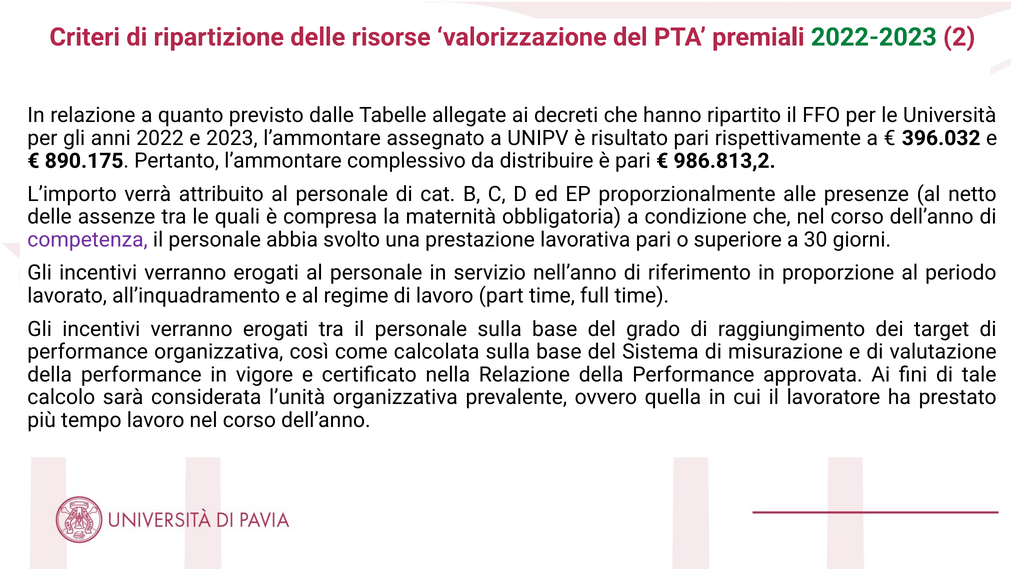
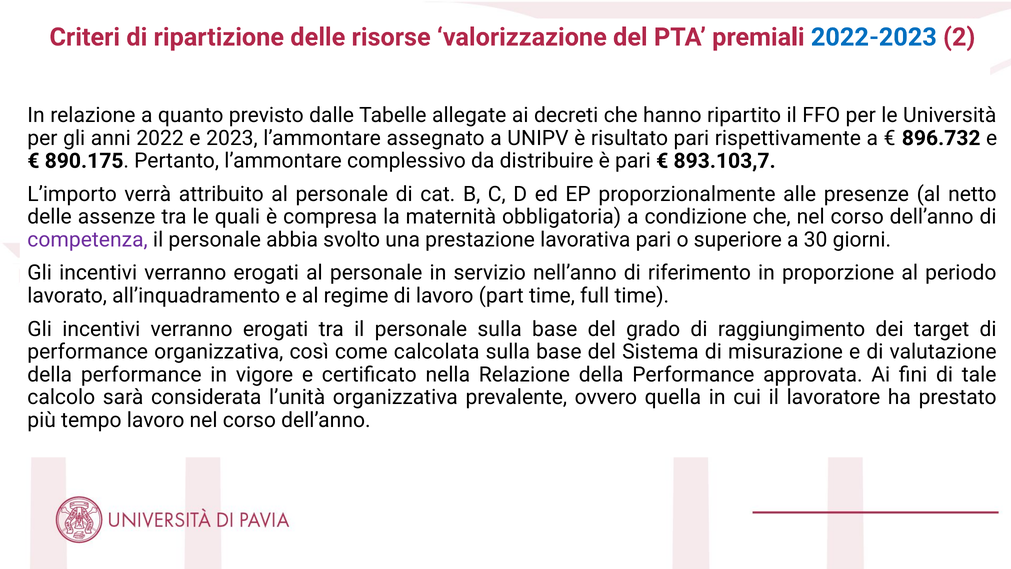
2022-2023 colour: green -> blue
396.032: 396.032 -> 896.732
986.813,2: 986.813,2 -> 893.103,7
